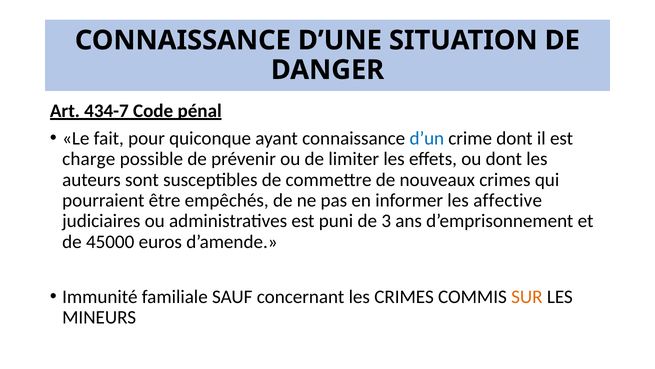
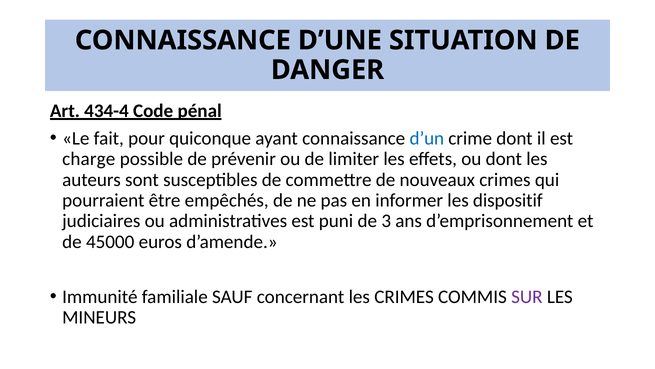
434-7: 434-7 -> 434-4
affective: affective -> dispositif
SUR colour: orange -> purple
